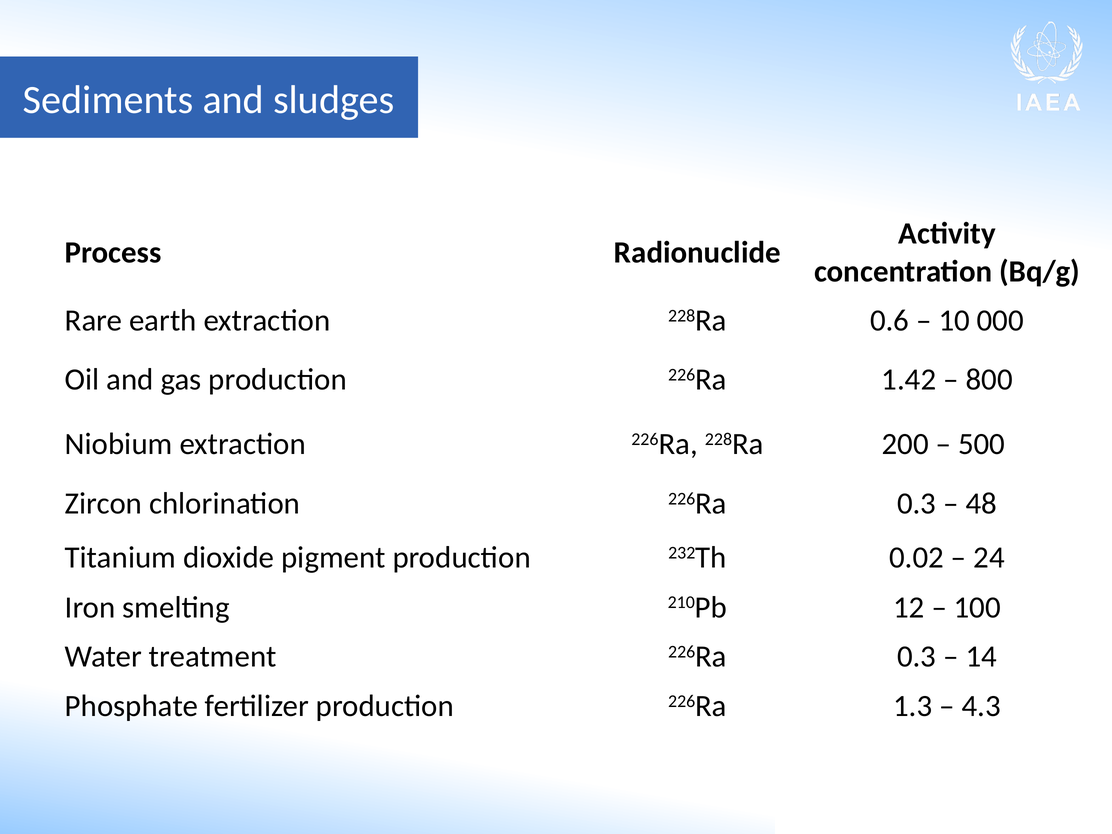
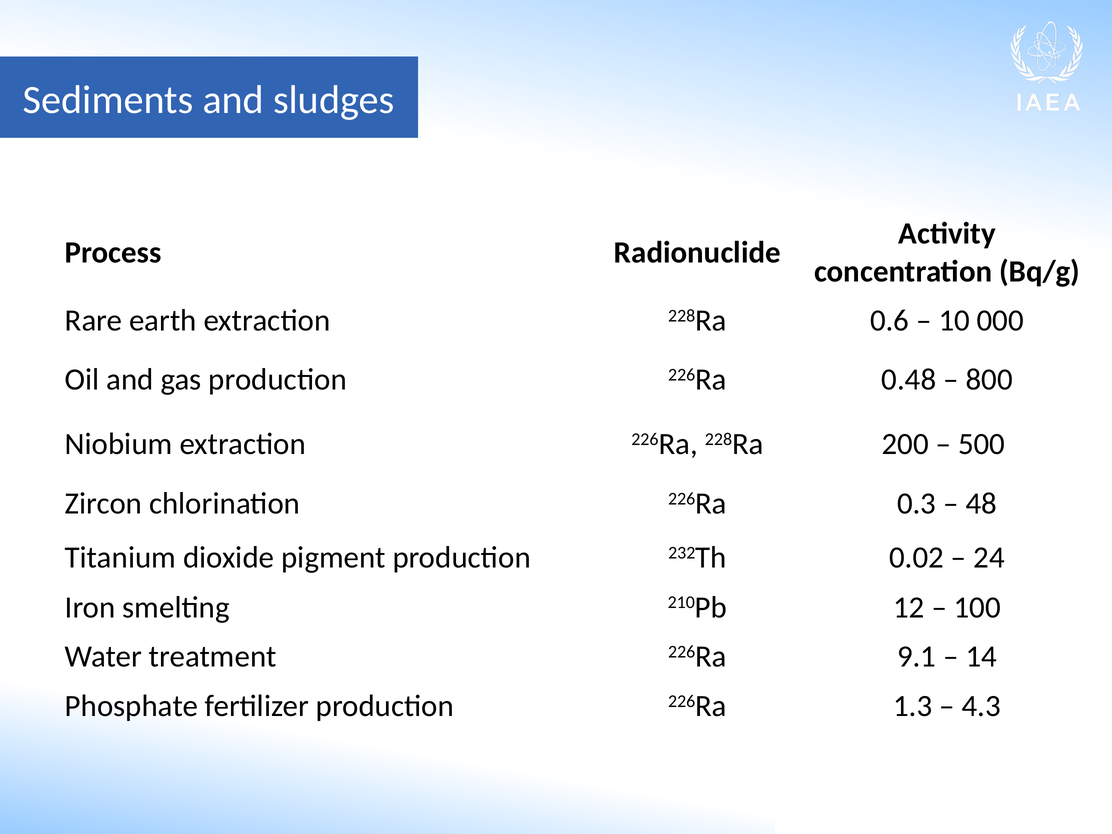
1.42: 1.42 -> 0.48
treatment 226Ra 0.3: 0.3 -> 9.1
